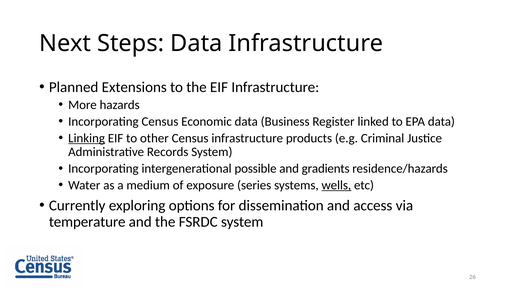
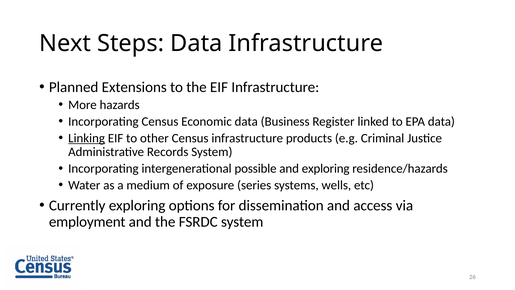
and gradients: gradients -> exploring
wells underline: present -> none
temperature: temperature -> employment
